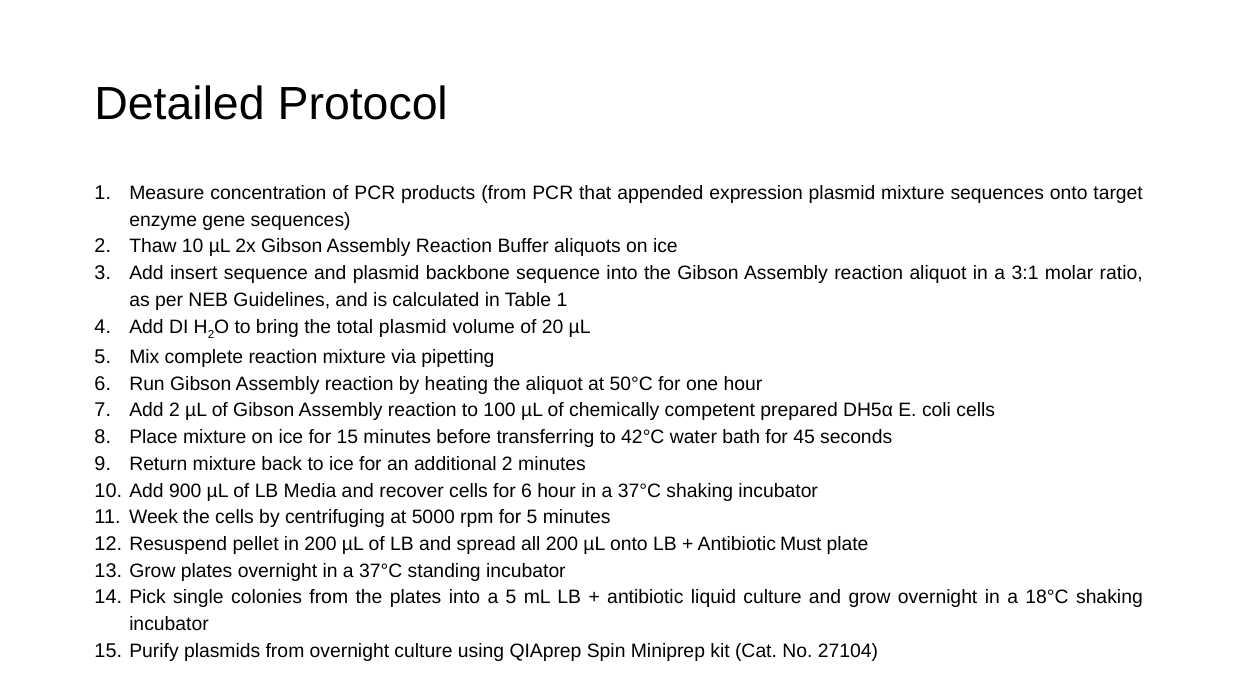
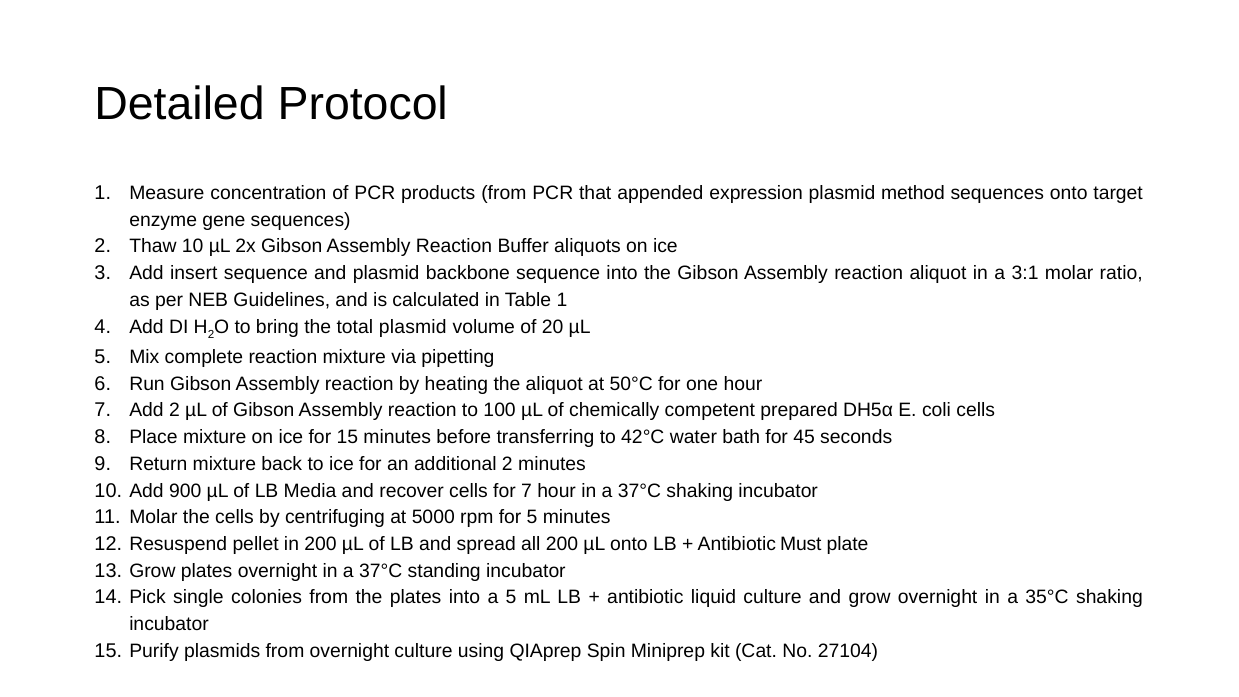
plasmid mixture: mixture -> method
for 6: 6 -> 7
Week at (154, 517): Week -> Molar
18°C: 18°C -> 35°C
